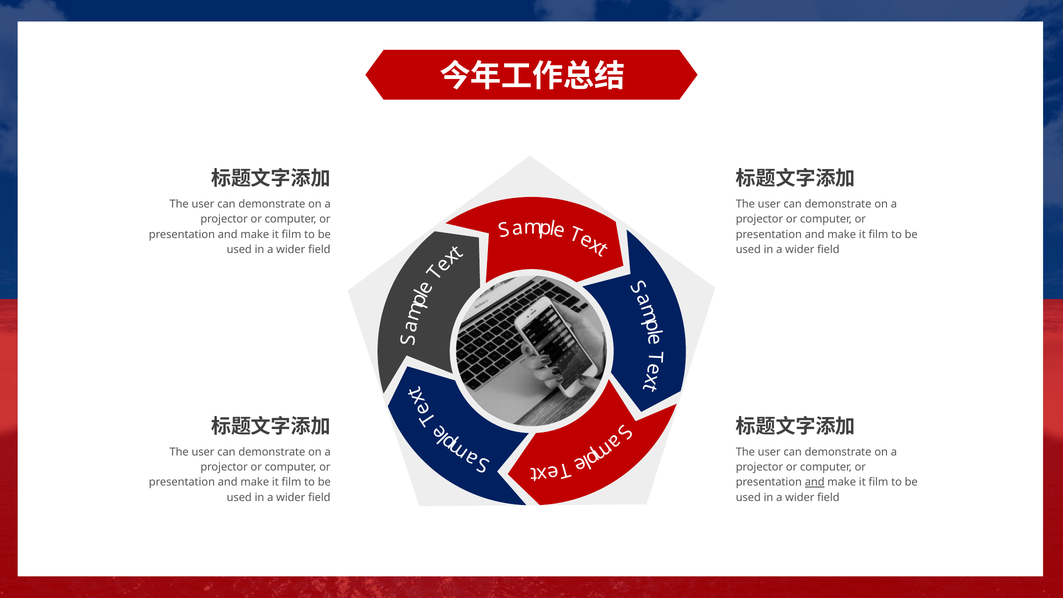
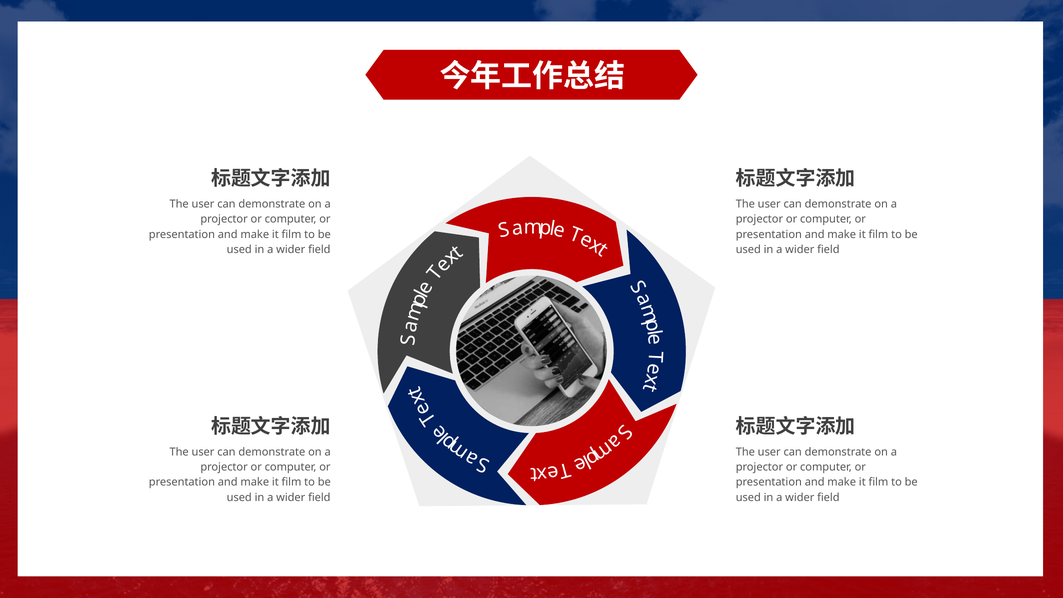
and at (815, 482) underline: present -> none
